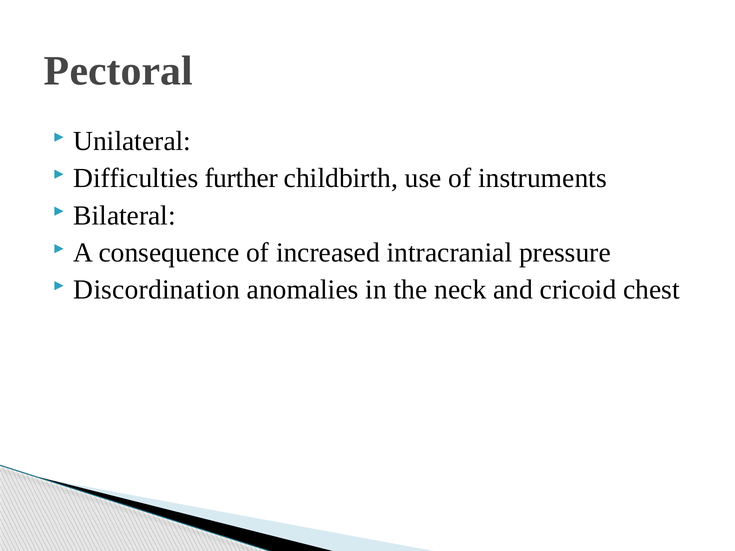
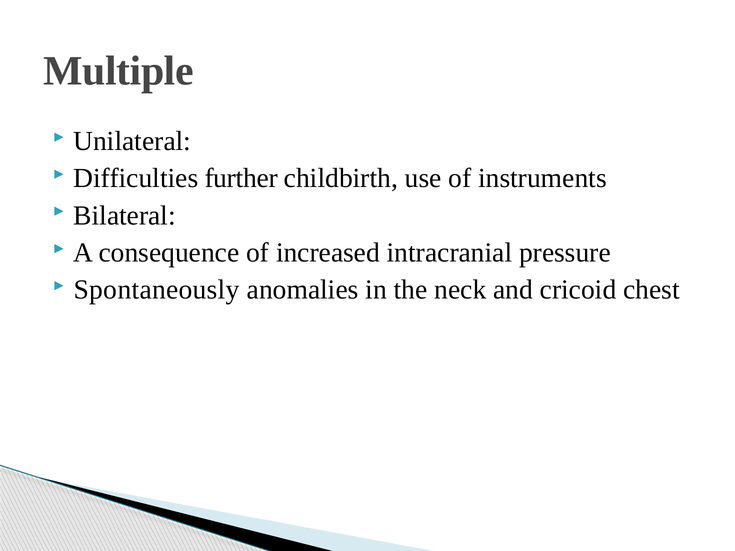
Pectoral: Pectoral -> Multiple
Discordination: Discordination -> Spontaneously
